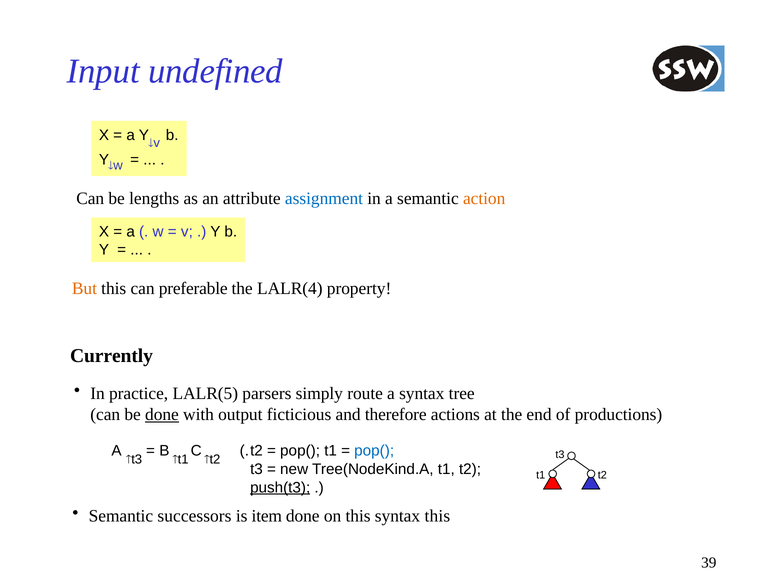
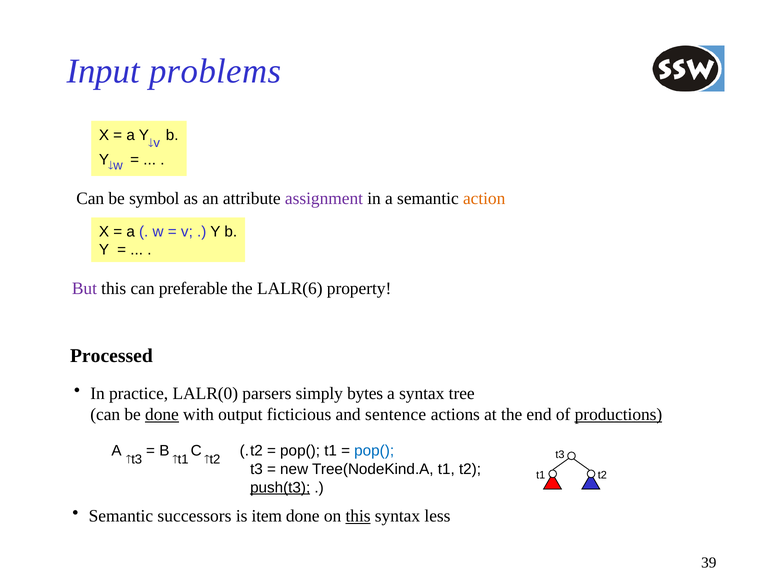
undefined: undefined -> problems
lengths: lengths -> symbol
assignment colour: blue -> purple
But colour: orange -> purple
LALR(4: LALR(4 -> LALR(6
Currently: Currently -> Processed
LALR(5: LALR(5 -> LALR(0
route: route -> bytes
therefore: therefore -> sentence
productions underline: none -> present
this at (358, 515) underline: none -> present
syntax this: this -> less
